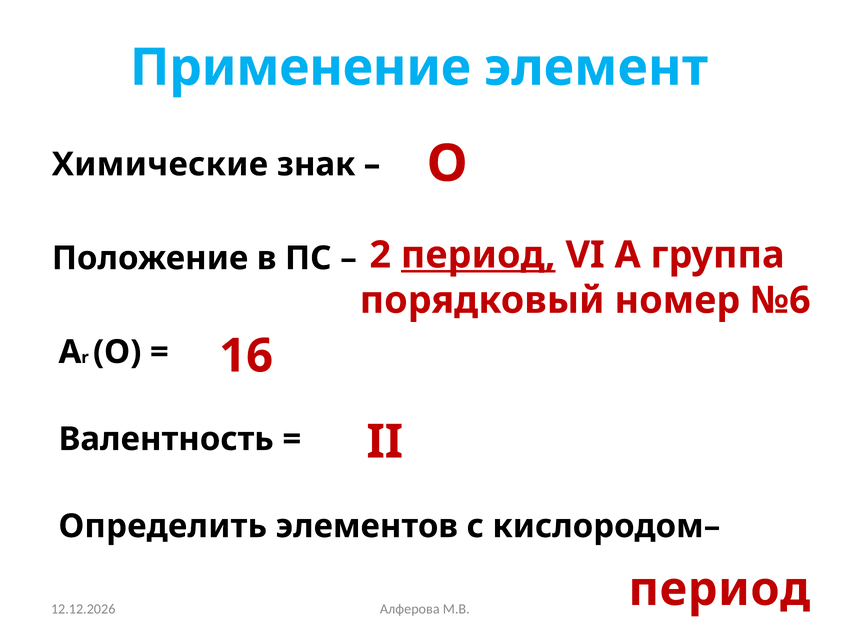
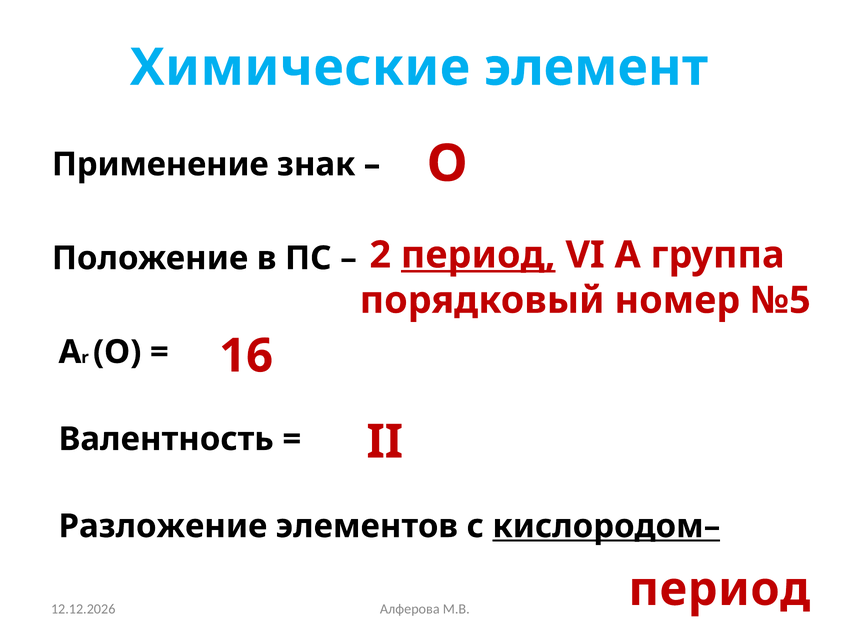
Применение: Применение -> Химические
Химические: Химические -> Применение
№6: №6 -> №5
Определить: Определить -> Разложение
кислородом– underline: none -> present
